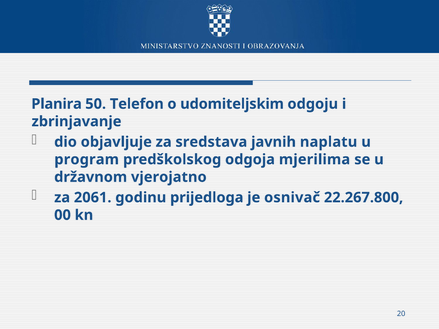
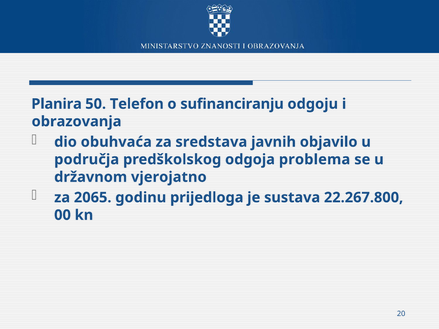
udomiteljskim: udomiteljskim -> sufinanciranju
zbrinjavanje: zbrinjavanje -> obrazovanja
objavljuje: objavljuje -> obuhvaća
naplatu: naplatu -> objavilo
program: program -> područja
mjerilima: mjerilima -> problema
2061: 2061 -> 2065
osnivač: osnivač -> sustava
